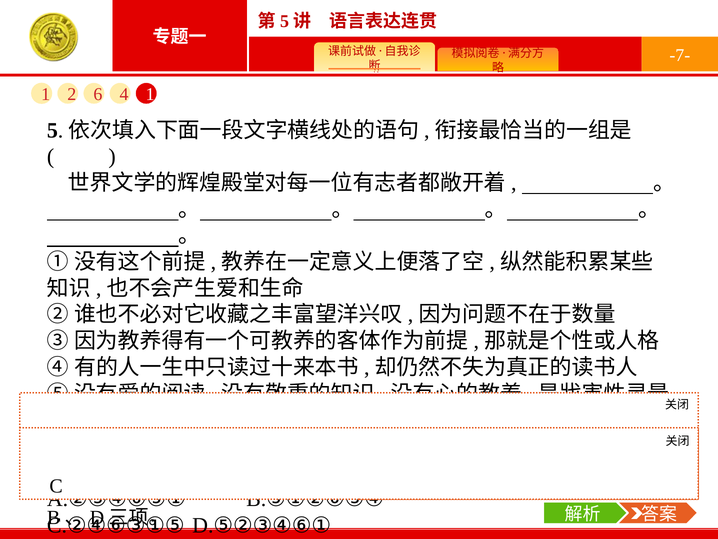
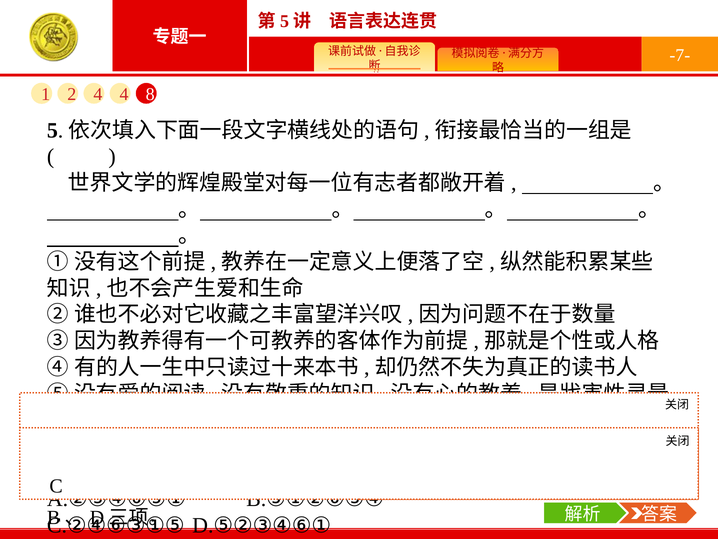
2 6: 6 -> 4
4 1: 1 -> 8
